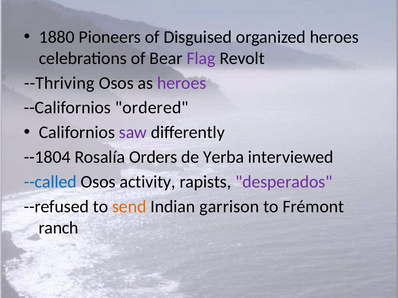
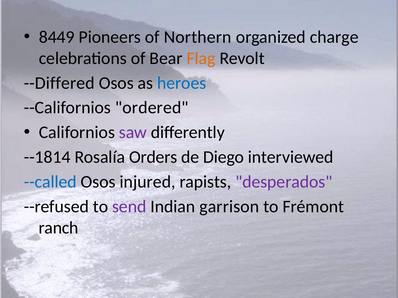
1880: 1880 -> 8449
Disguised: Disguised -> Northern
organized heroes: heroes -> charge
Flag colour: purple -> orange
--Thriving: --Thriving -> --Differed
heroes at (182, 83) colour: purple -> blue
--1804: --1804 -> --1814
Yerba: Yerba -> Diego
activity: activity -> injured
send colour: orange -> purple
